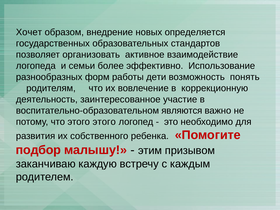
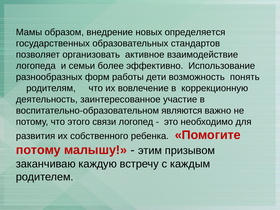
Хочет: Хочет -> Мамы
этого этого: этого -> связи
подбор at (38, 150): подбор -> потому
